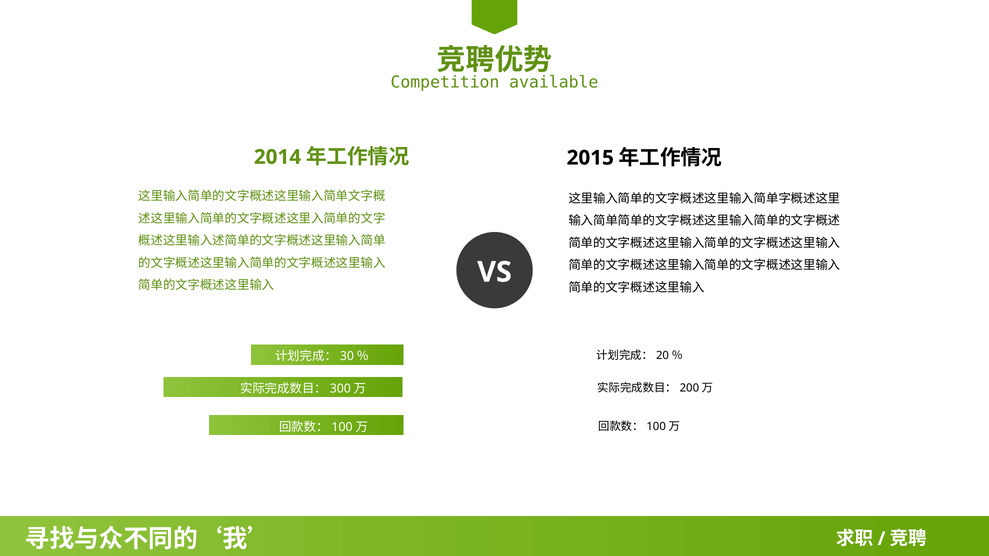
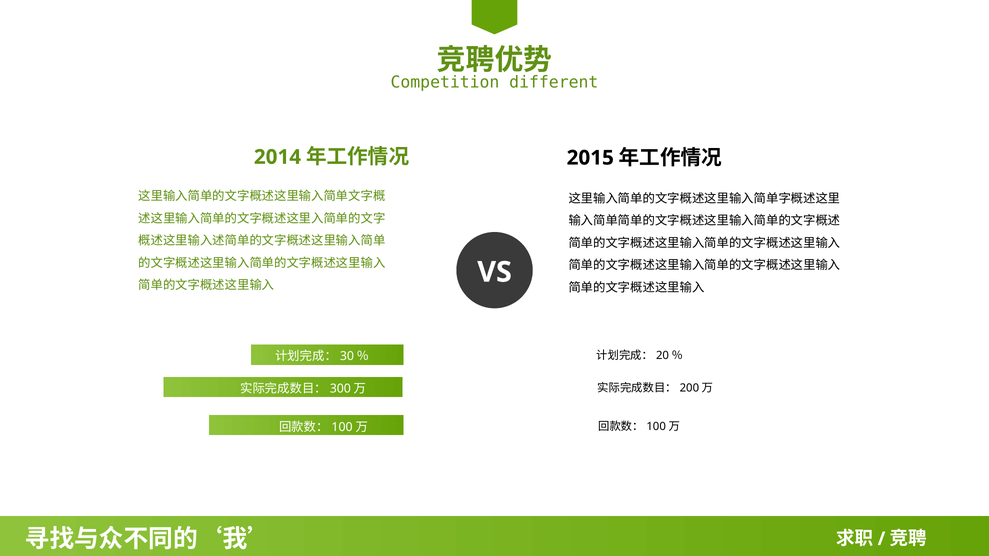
available: available -> different
